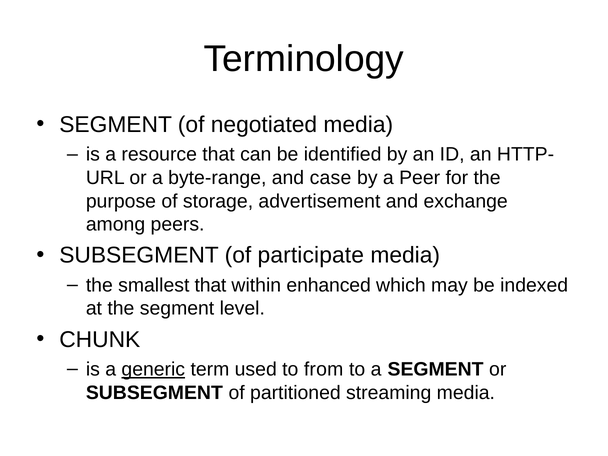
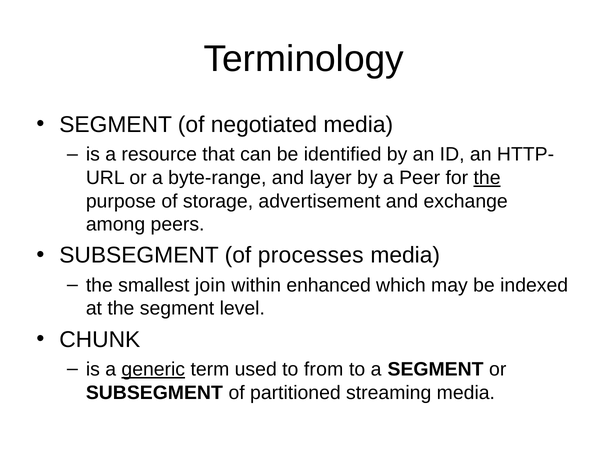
case: case -> layer
the at (487, 178) underline: none -> present
participate: participate -> processes
smallest that: that -> join
